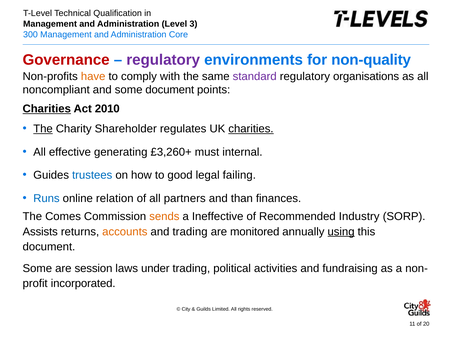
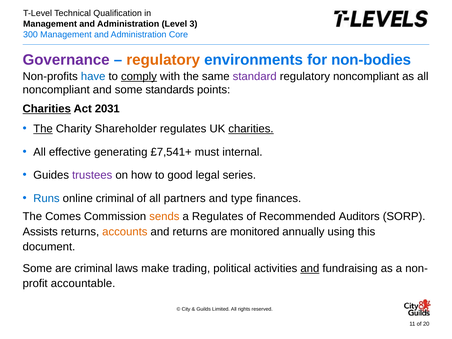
Governance colour: red -> purple
regulatory at (163, 60) colour: purple -> orange
non-quality: non-quality -> non-bodies
have colour: orange -> blue
comply underline: none -> present
regulatory organisations: organisations -> noncompliant
some document: document -> standards
2010: 2010 -> 2031
£3,260+: £3,260+ -> £7,541+
trustees colour: blue -> purple
failing: failing -> series
online relation: relation -> criminal
than: than -> type
a Ineffective: Ineffective -> Regulates
Industry: Industry -> Auditors
and trading: trading -> returns
using underline: present -> none
are session: session -> criminal
under: under -> make
and at (310, 268) underline: none -> present
incorporated: incorporated -> accountable
